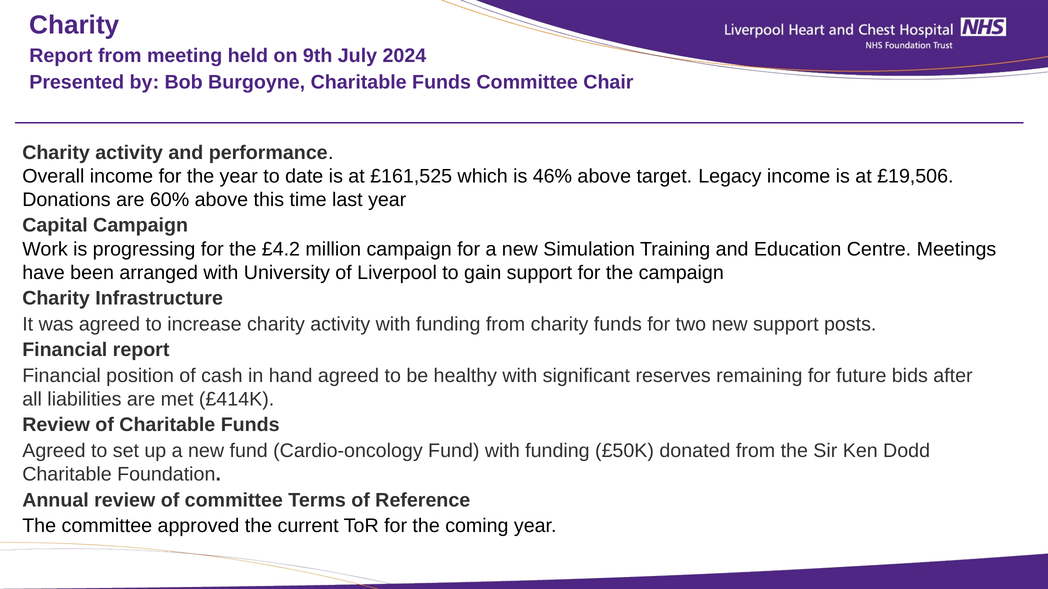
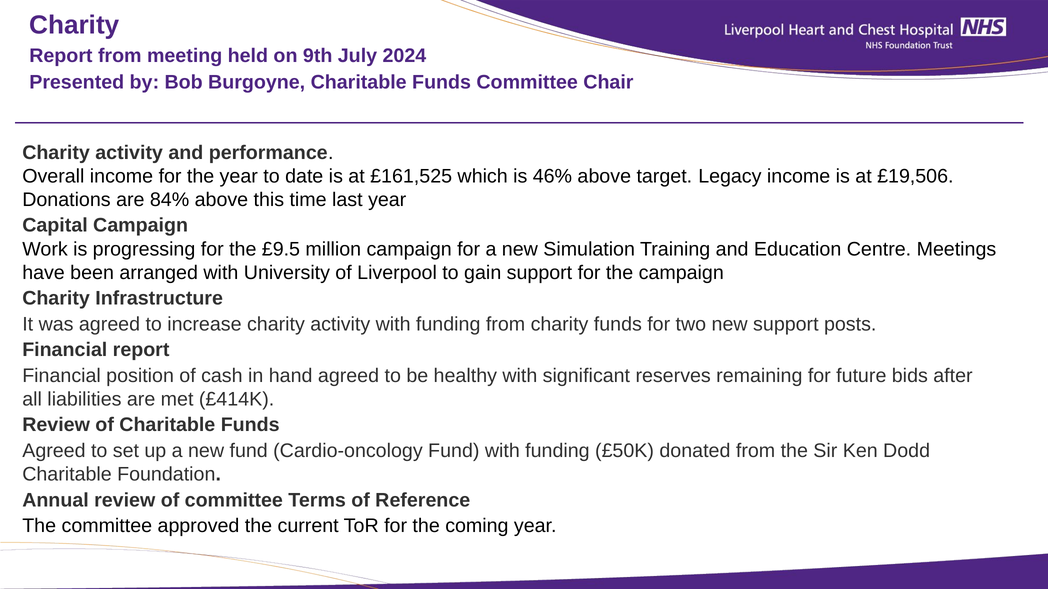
60%: 60% -> 84%
£4.2: £4.2 -> £9.5
